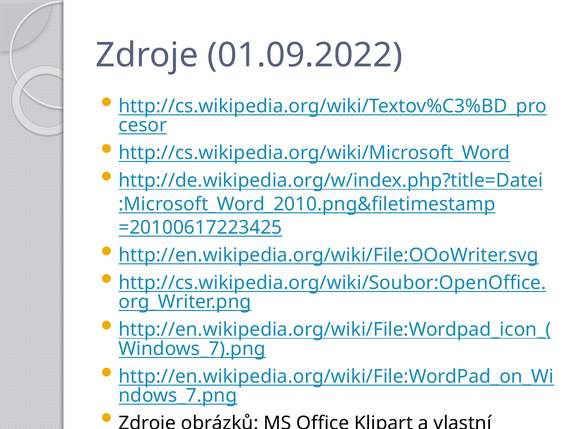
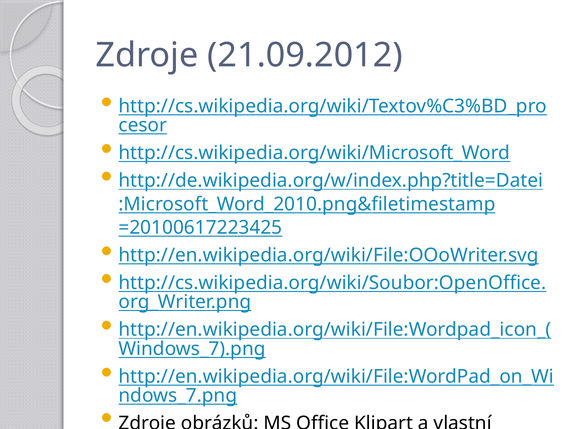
01.09.2022: 01.09.2022 -> 21.09.2012
